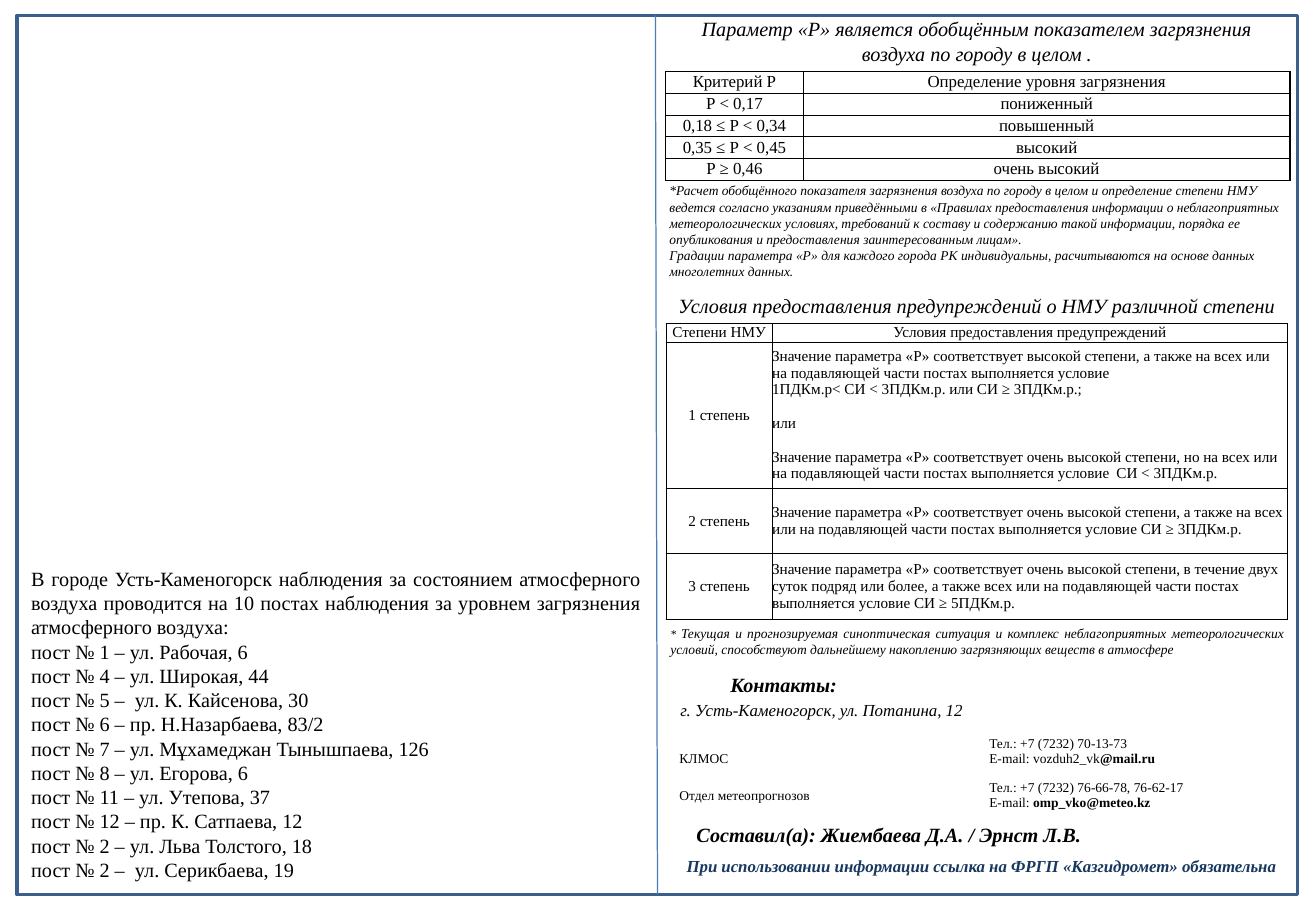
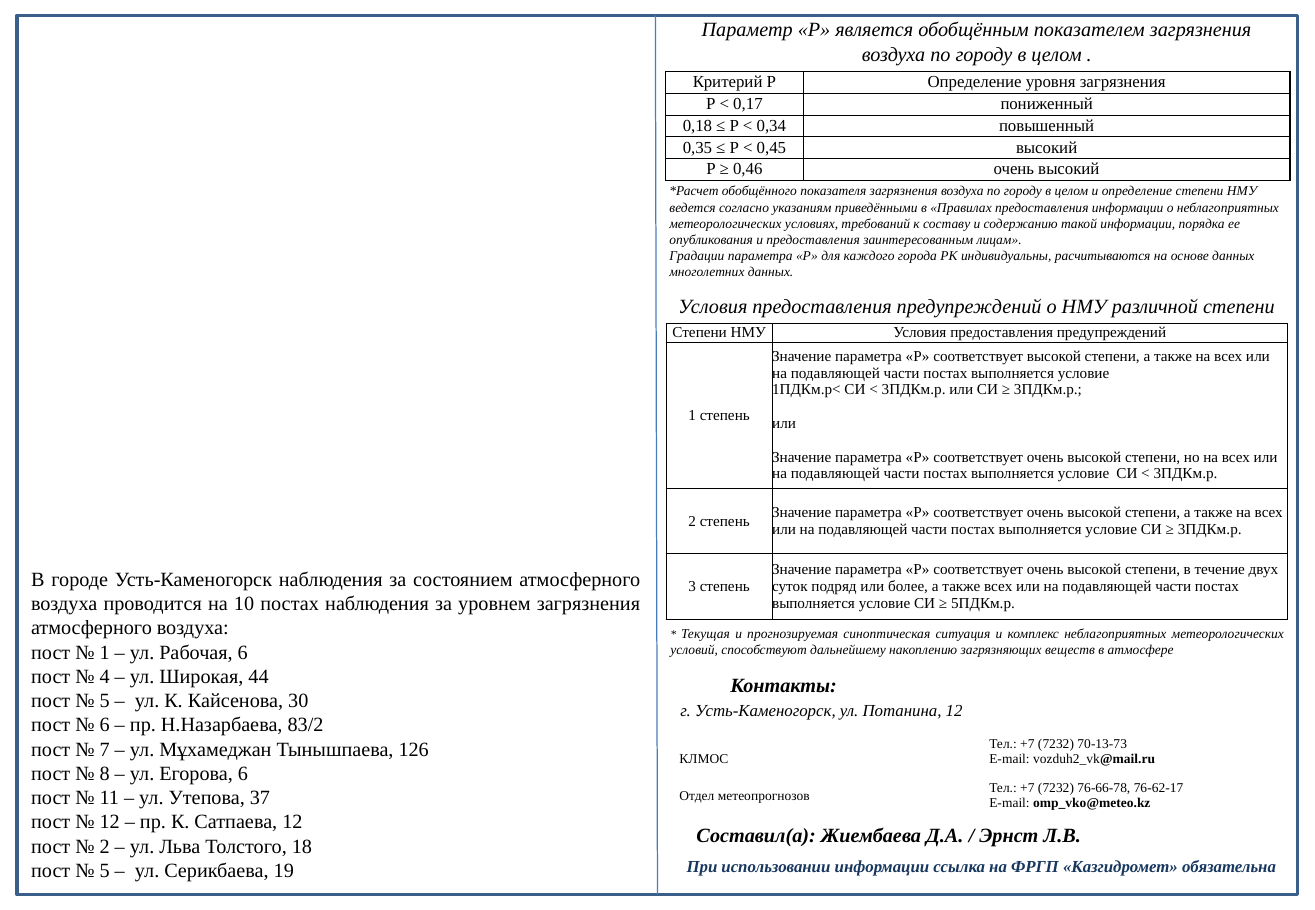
2 at (105, 871): 2 -> 5
